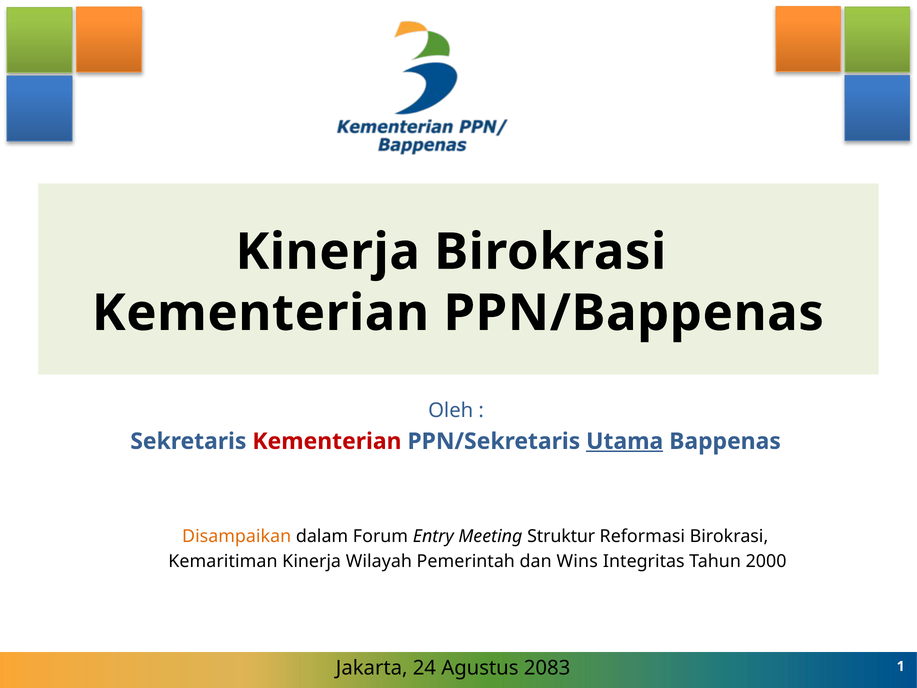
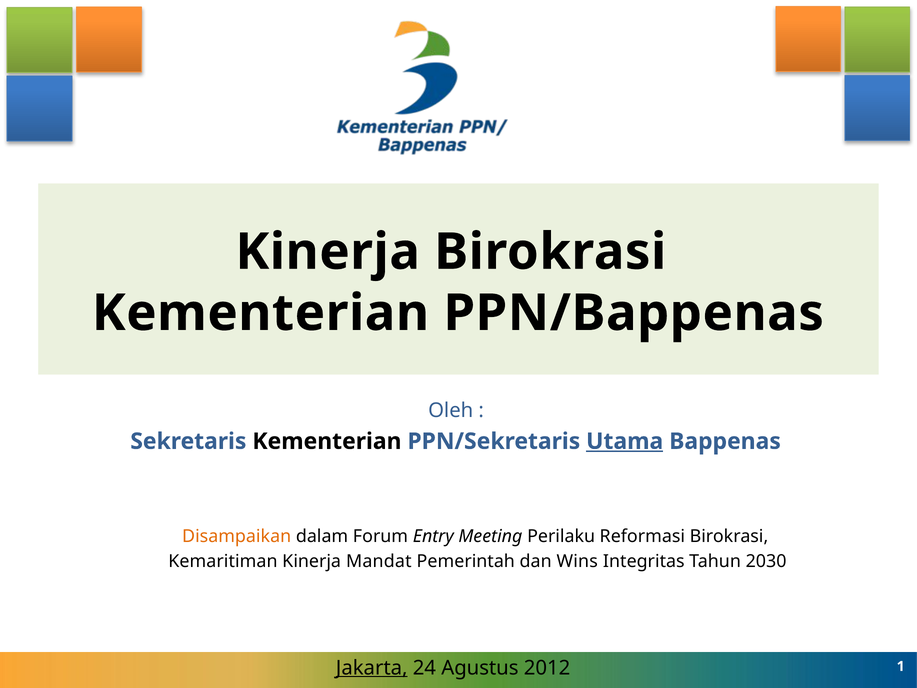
Kementerian at (327, 441) colour: red -> black
Struktur: Struktur -> Perilaku
Wilayah: Wilayah -> Mandat
2000: 2000 -> 2030
Jakarta underline: none -> present
2083: 2083 -> 2012
